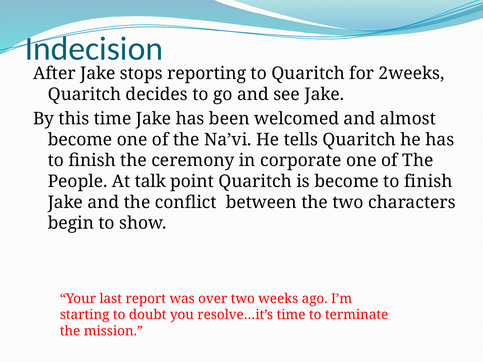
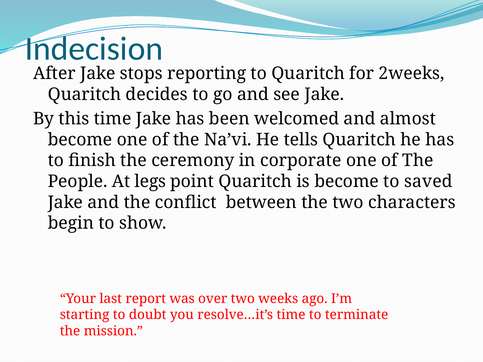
talk: talk -> legs
finish at (428, 182): finish -> saved
